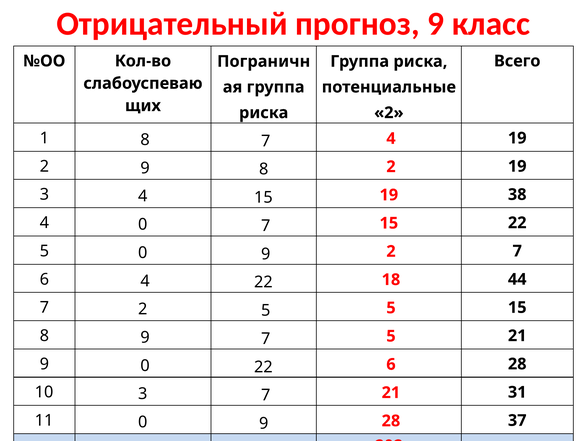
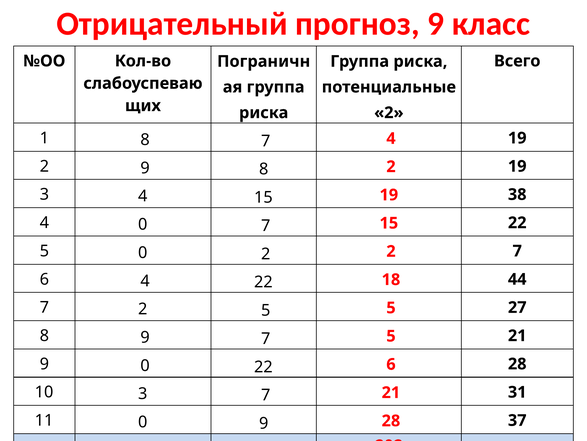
5 0 9: 9 -> 2
5 15: 15 -> 27
